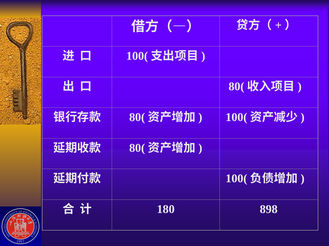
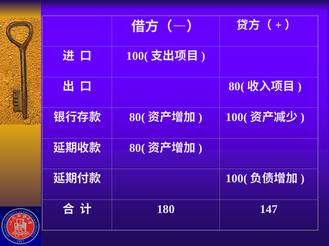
898: 898 -> 147
